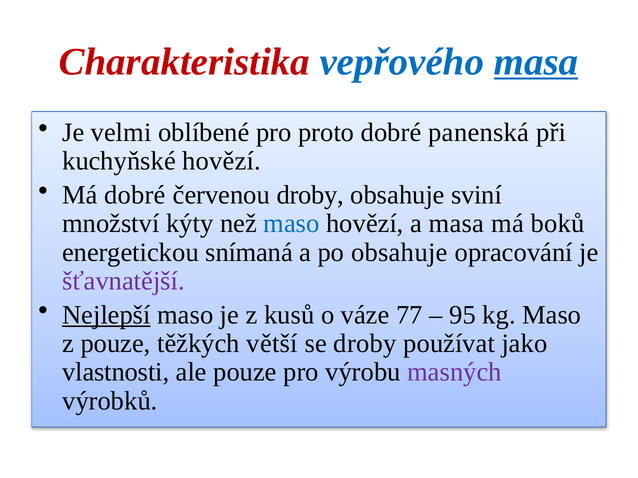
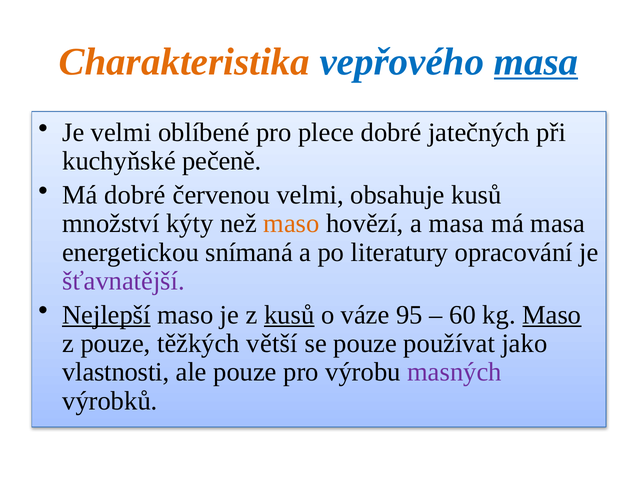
Charakteristika colour: red -> orange
proto: proto -> plece
panenská: panenská -> jatečných
kuchyňské hovězí: hovězí -> pečeně
červenou droby: droby -> velmi
obsahuje sviní: sviní -> kusů
maso at (292, 224) colour: blue -> orange
má boků: boků -> masa
po obsahuje: obsahuje -> literatury
kusů at (289, 315) underline: none -> present
77: 77 -> 95
95: 95 -> 60
Maso at (552, 315) underline: none -> present
se droby: droby -> pouze
